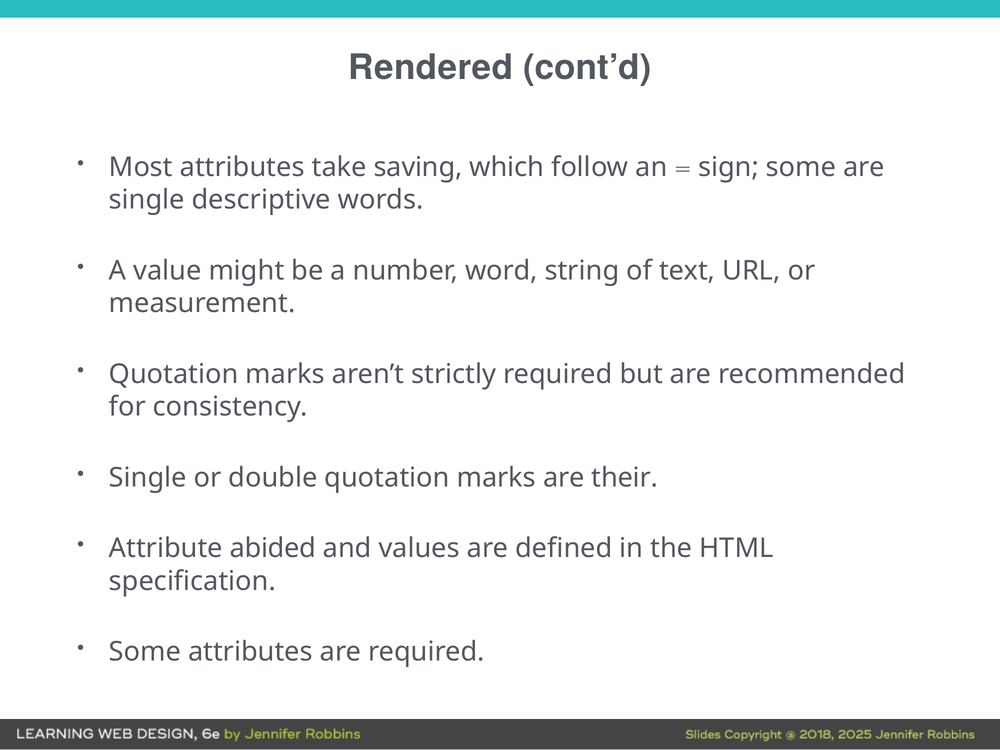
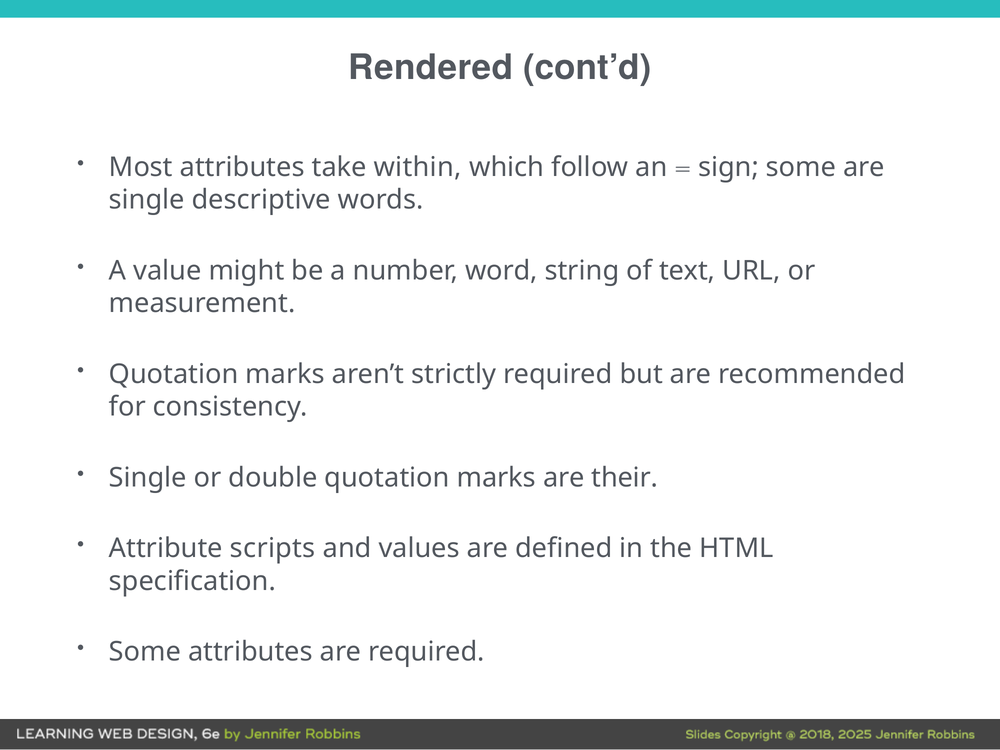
saving: saving -> within
abided: abided -> scripts
